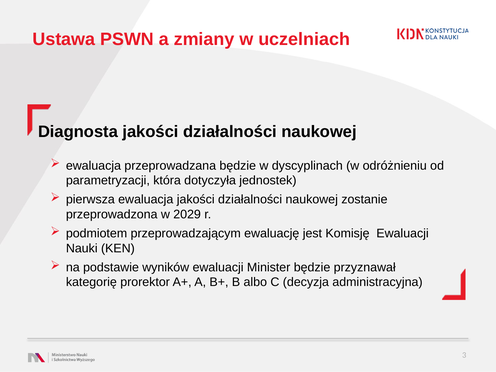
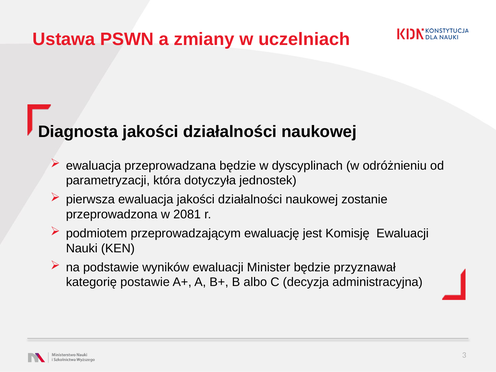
2029: 2029 -> 2081
prorektor: prorektor -> postawie
